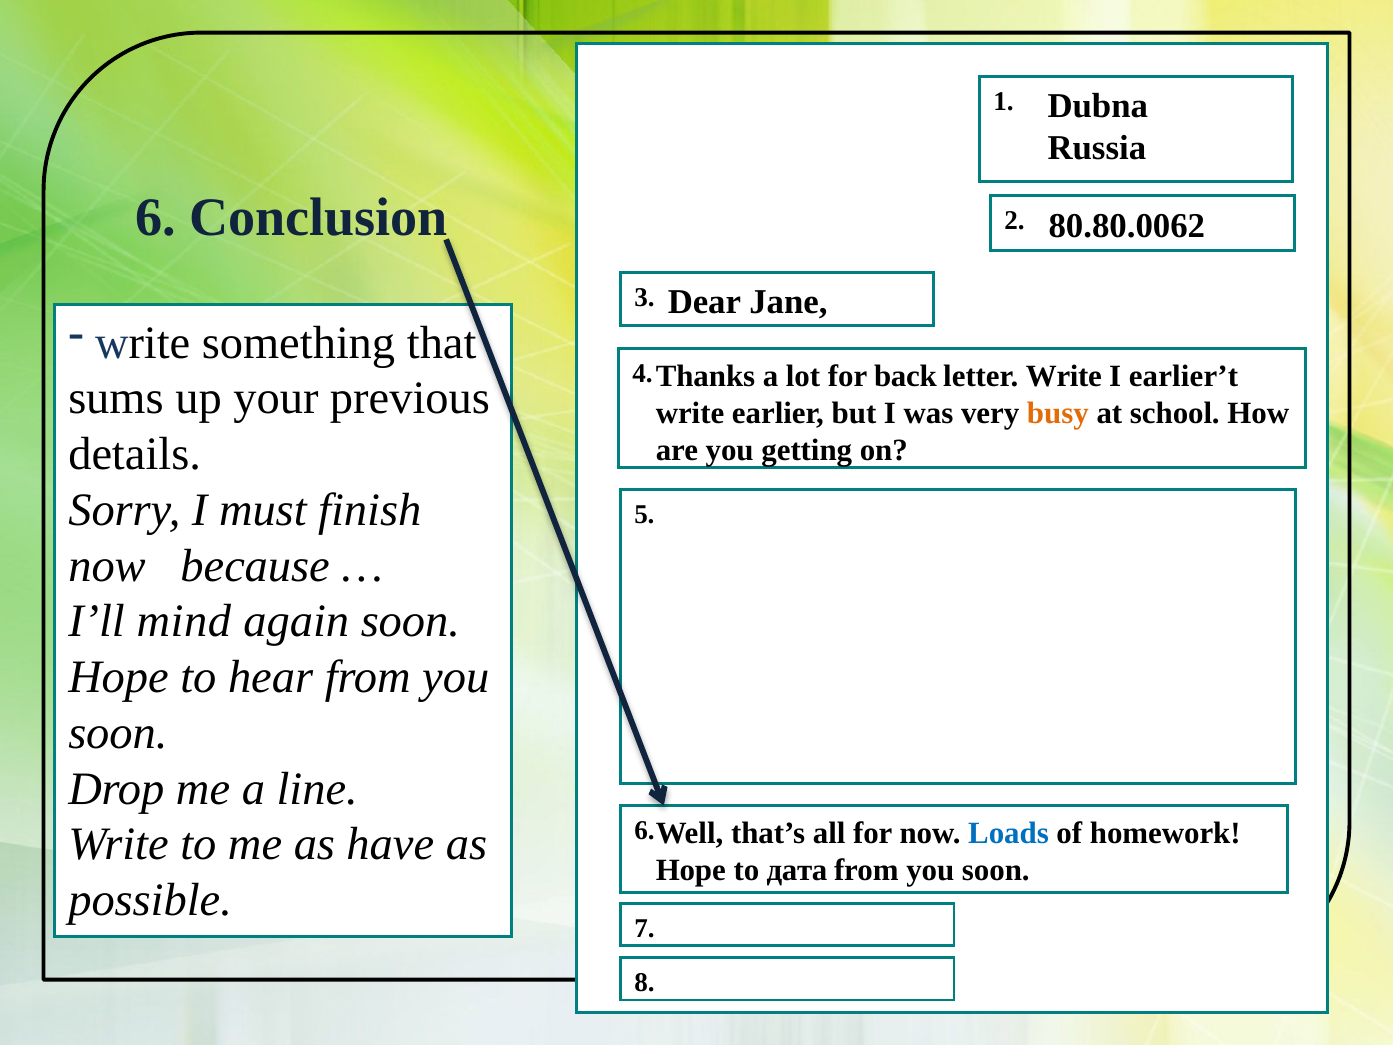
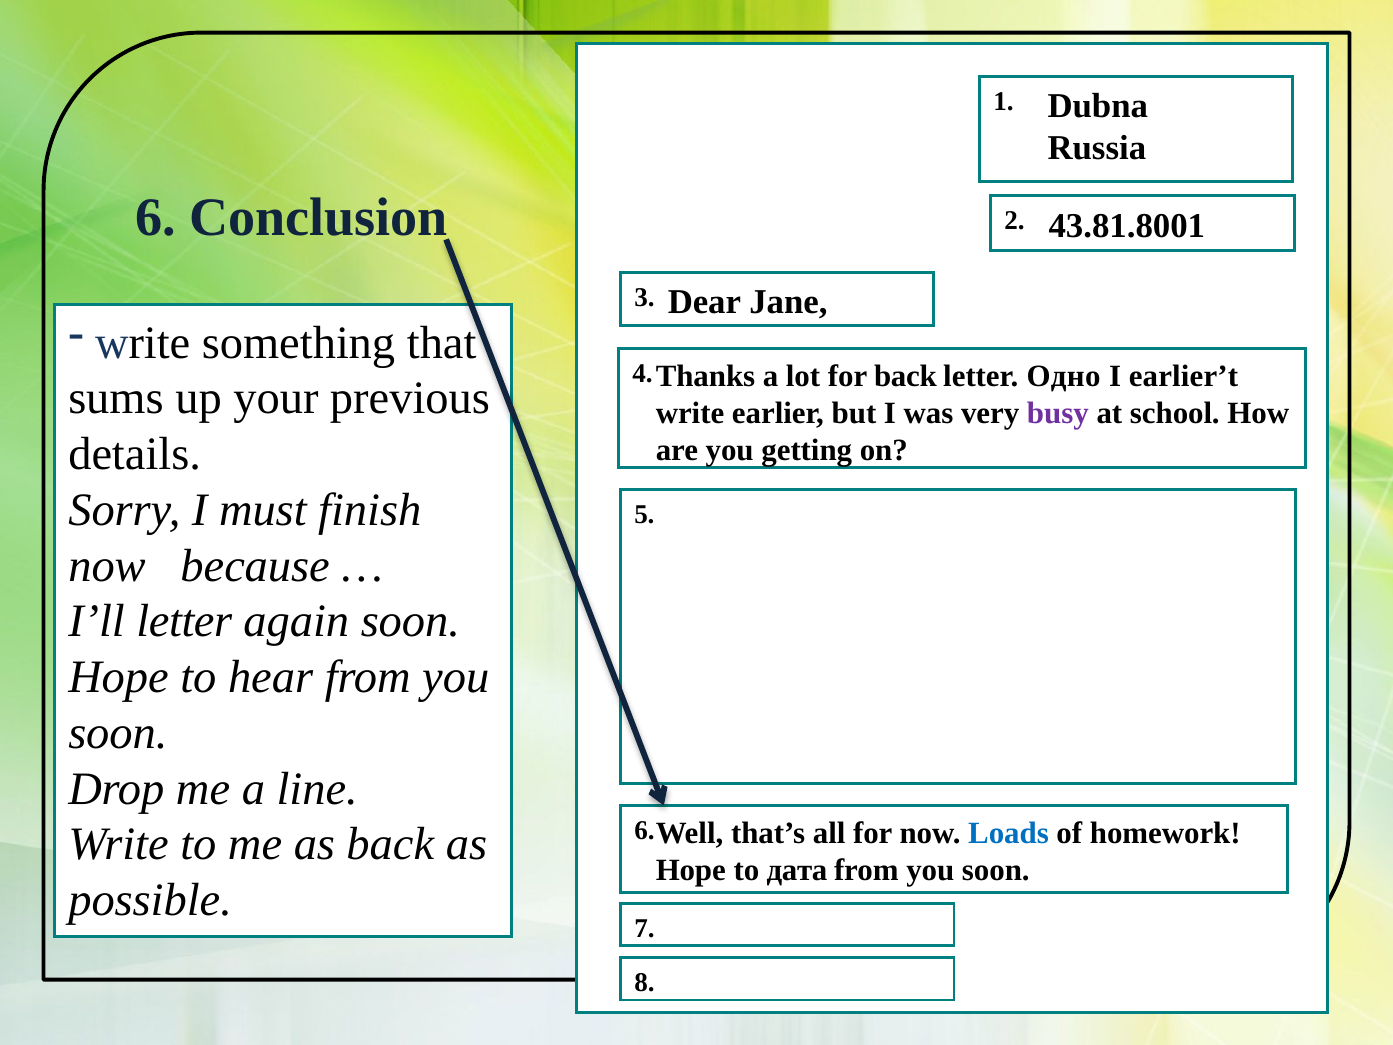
80.80.0062: 80.80.0062 -> 43.81.8001
letter Write: Write -> Одно
busy colour: orange -> purple
I’ll mind: mind -> letter
as have: have -> back
